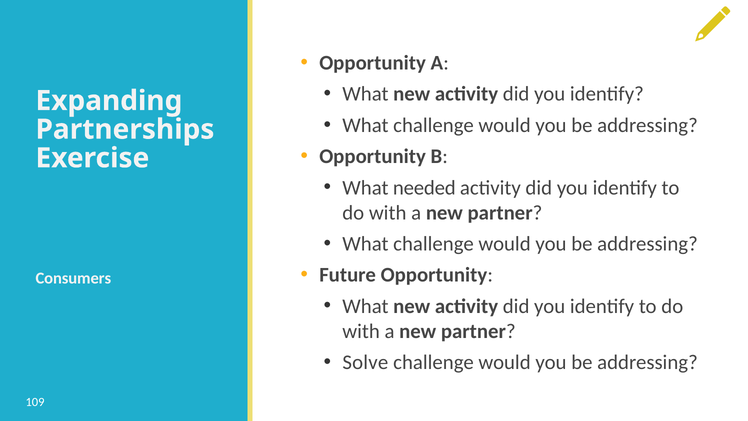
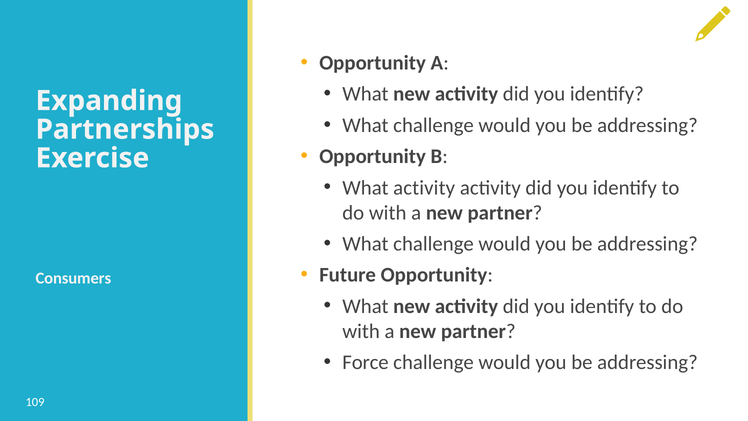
What needed: needed -> activity
Solve: Solve -> Force
